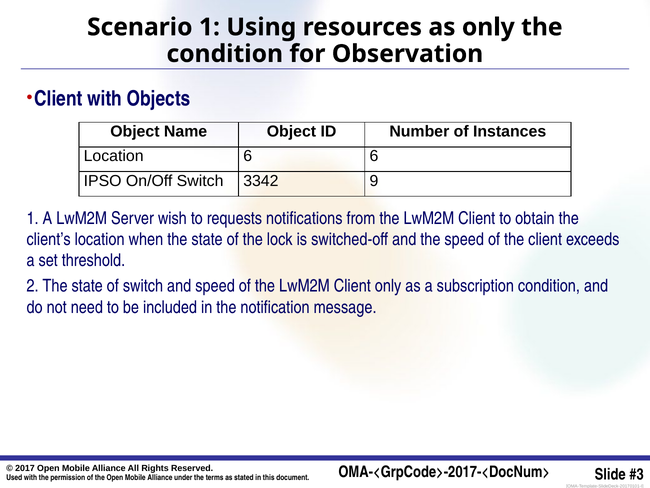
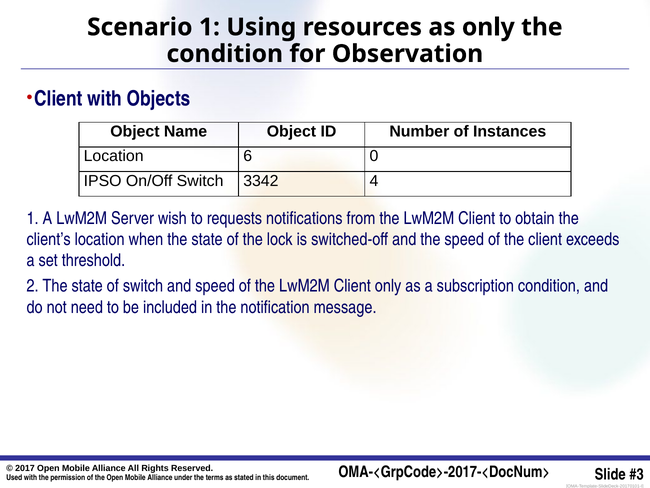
6 6: 6 -> 0
9: 9 -> 4
